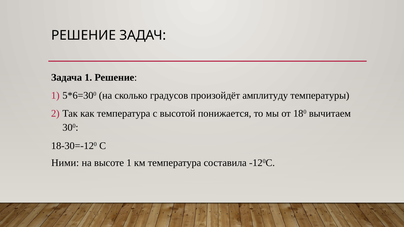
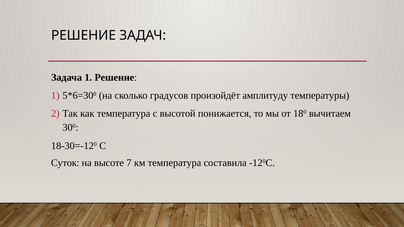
Ними: Ними -> Суток
высоте 1: 1 -> 7
